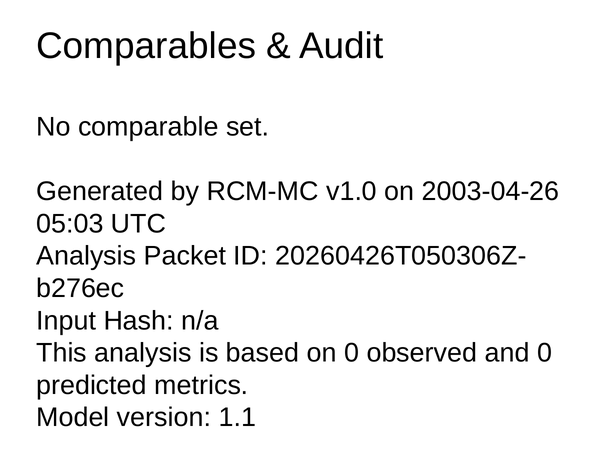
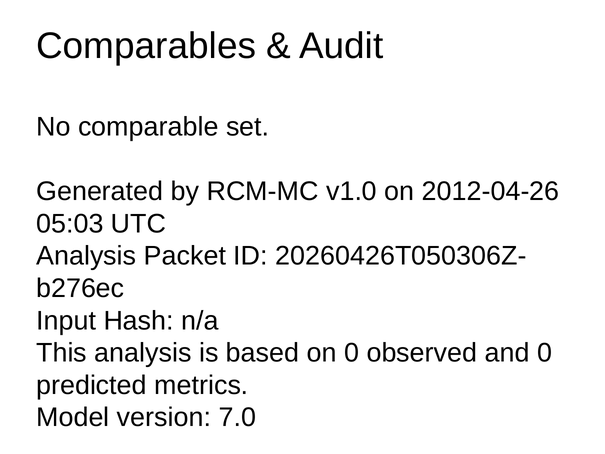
2003-04-26: 2003-04-26 -> 2012-04-26
1.1: 1.1 -> 7.0
